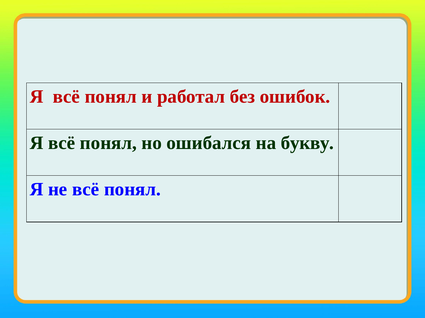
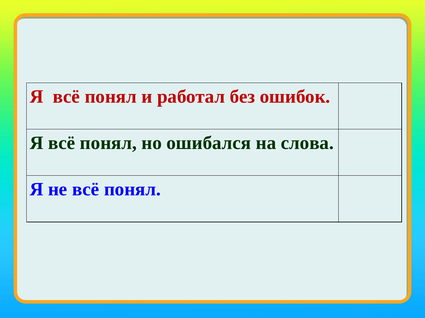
букву: букву -> слова
